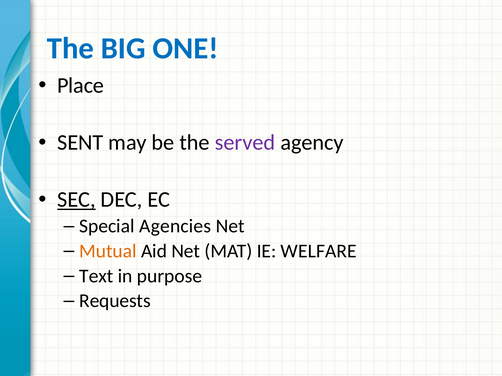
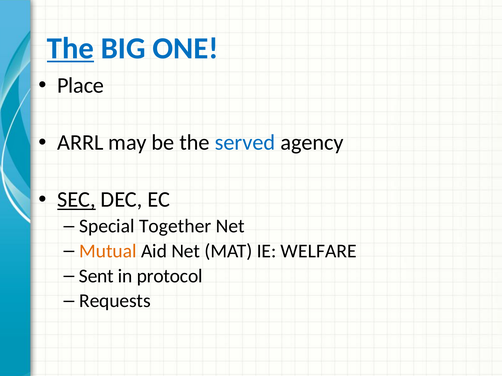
The at (70, 48) underline: none -> present
SENT: SENT -> ARRL
served colour: purple -> blue
Agencies: Agencies -> Together
Text: Text -> Sent
purpose: purpose -> protocol
